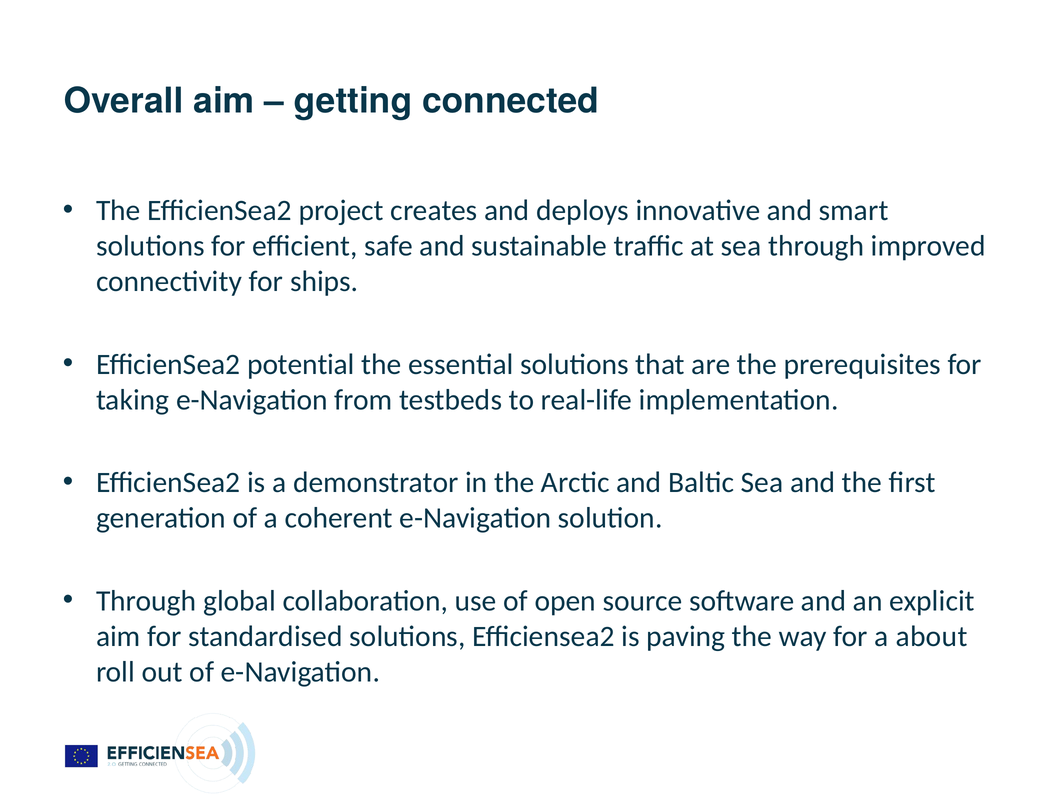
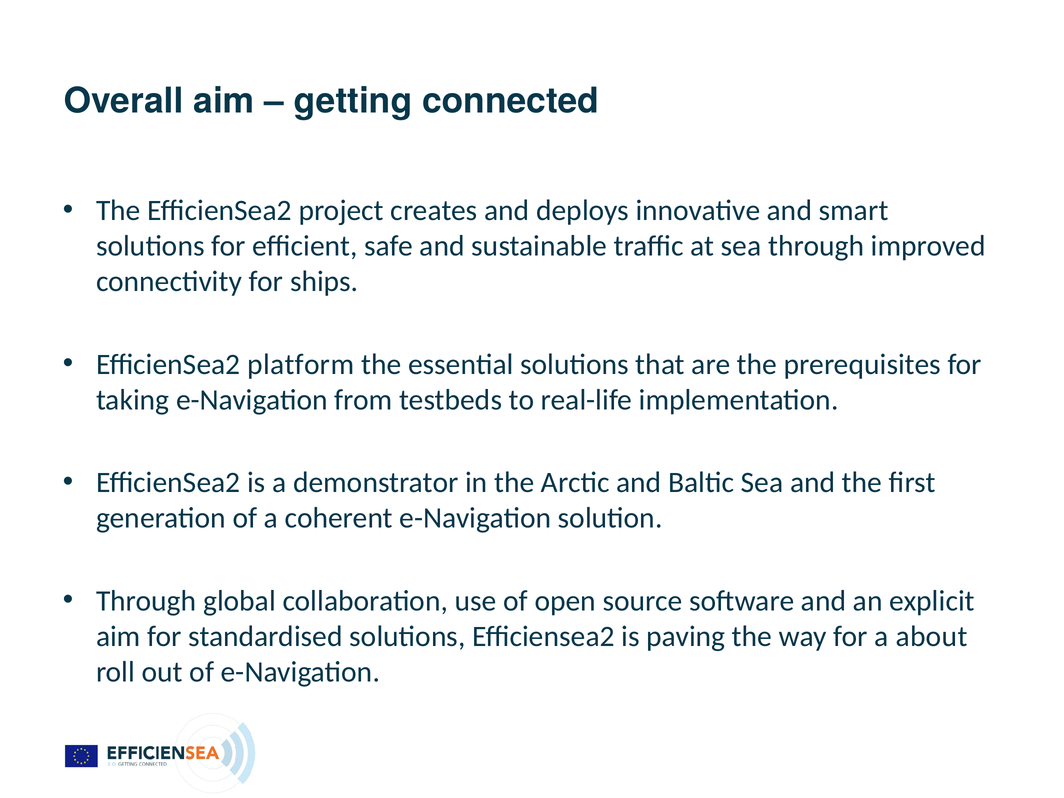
potential: potential -> platform
